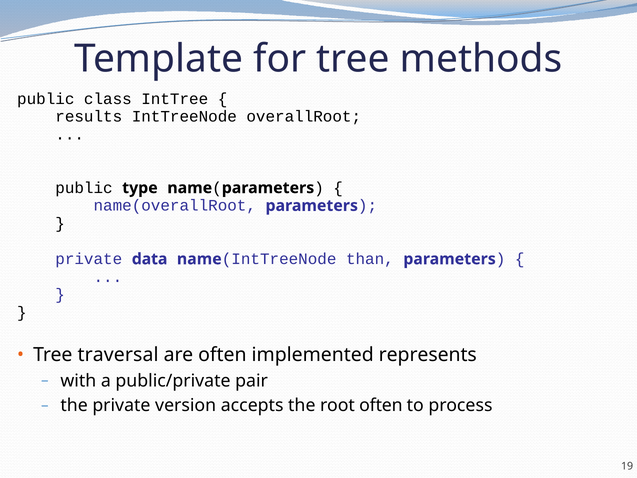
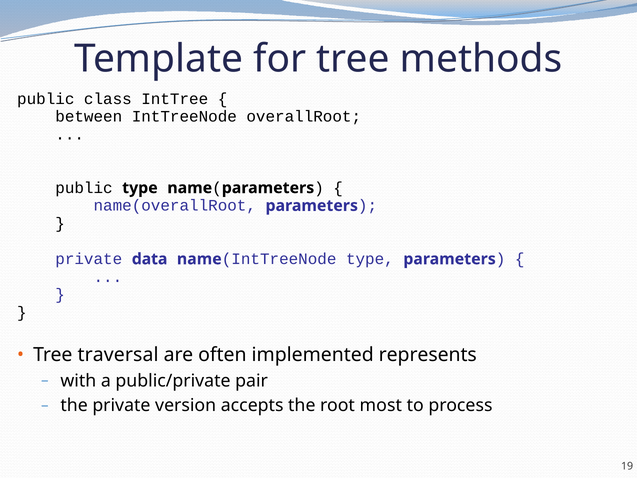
results: results -> between
IntTreeNode than: than -> type
root often: often -> most
